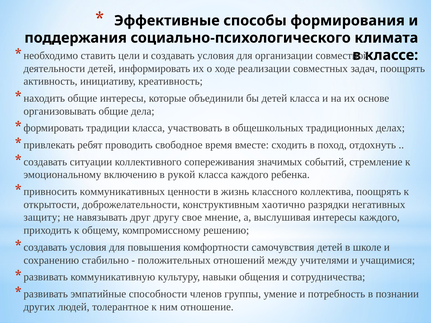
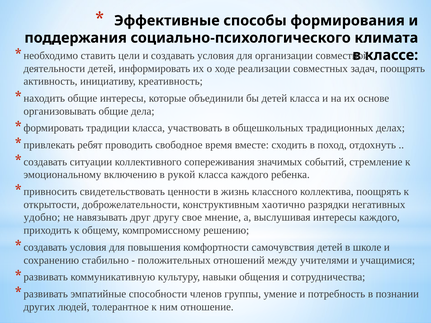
коммуникативных: коммуникативных -> свидетельствовать
защиту: защиту -> удобно
